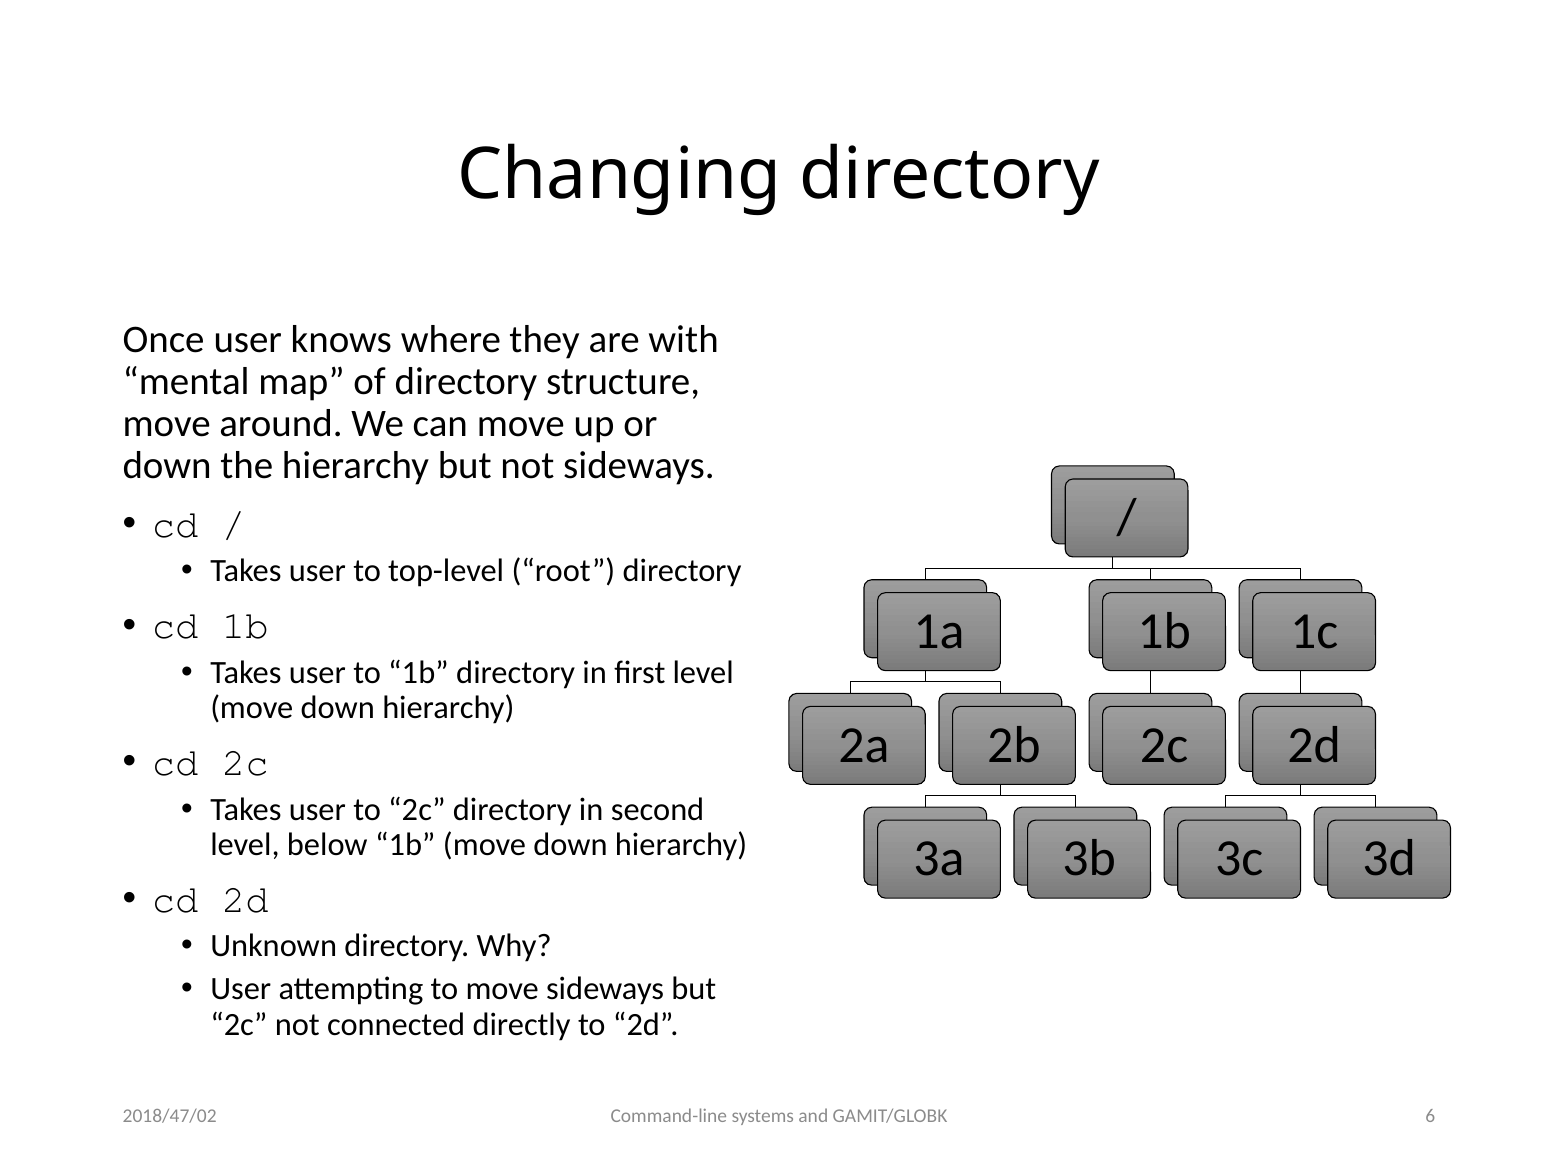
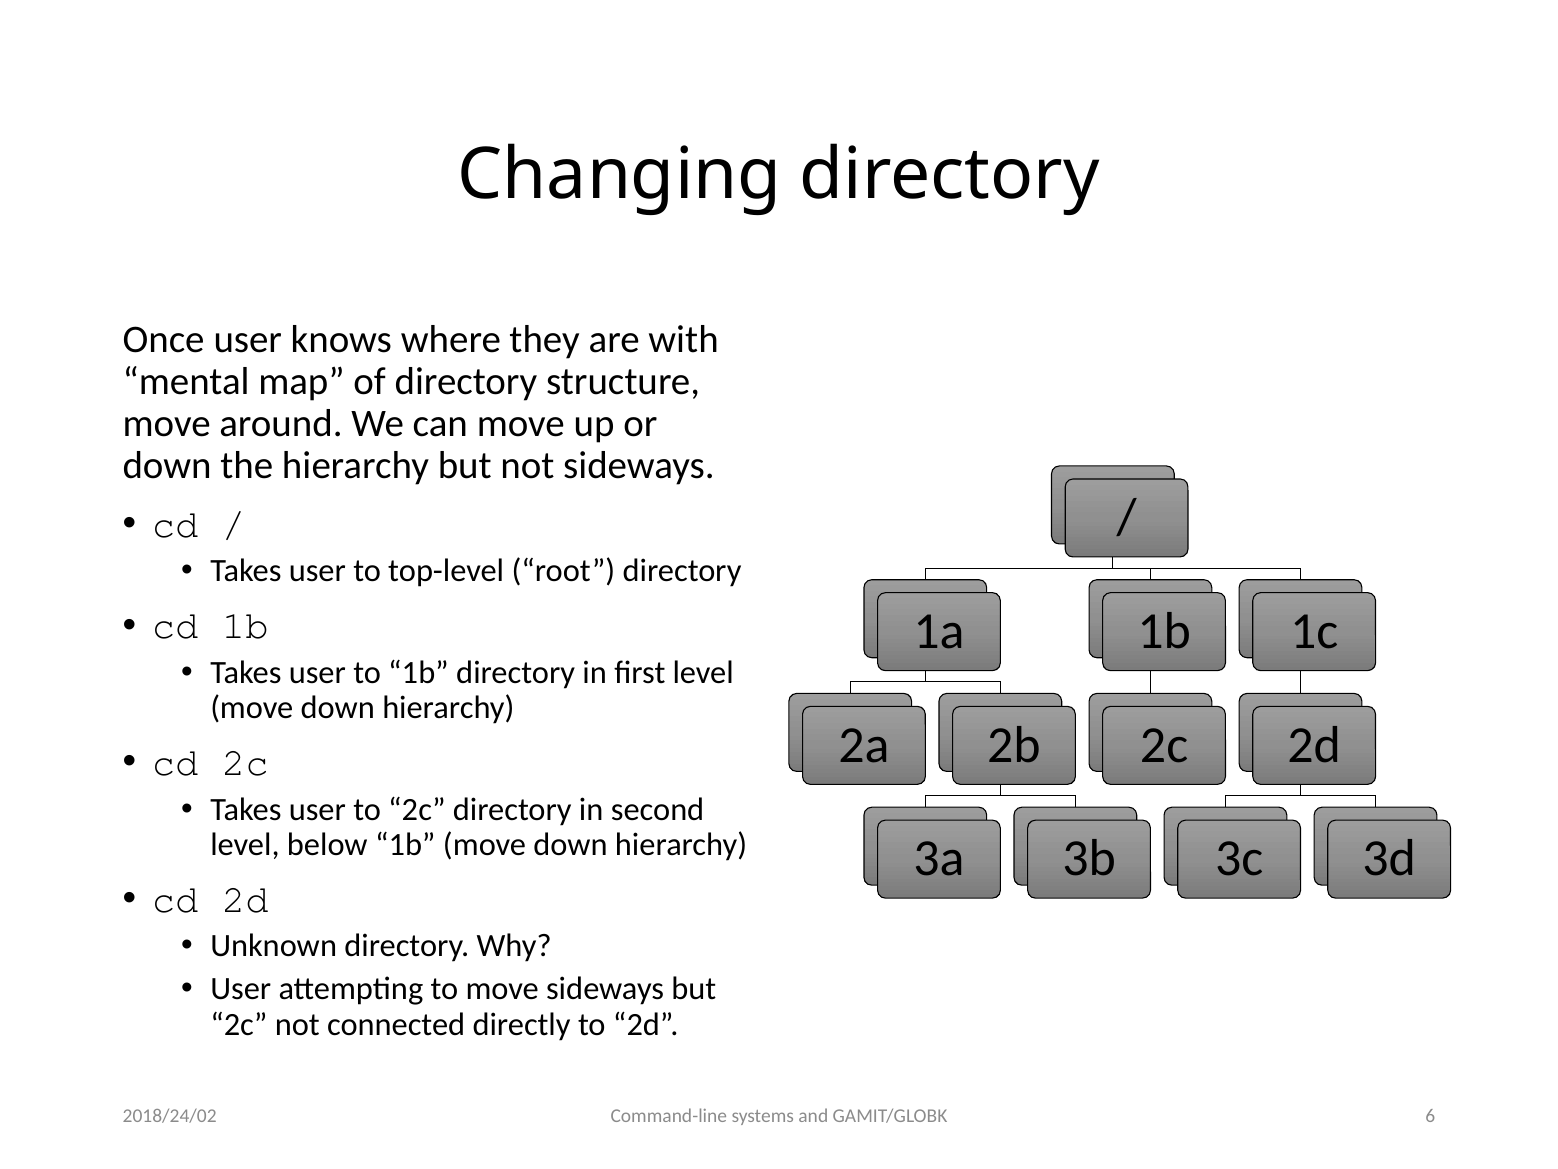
2018/47/02: 2018/47/02 -> 2018/24/02
